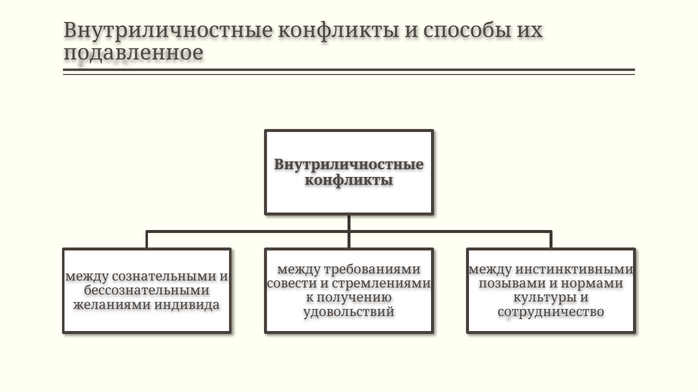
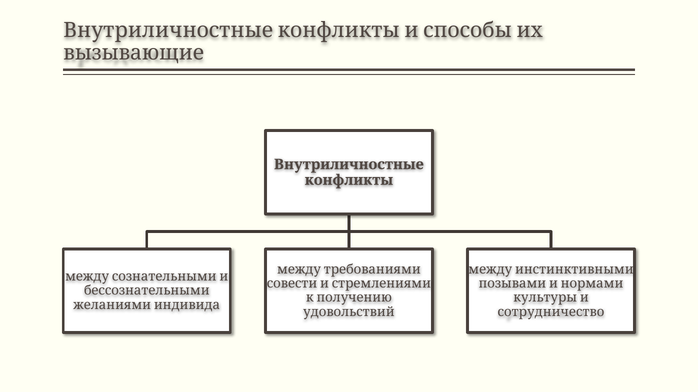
подавленное: подавленное -> вызывающие
